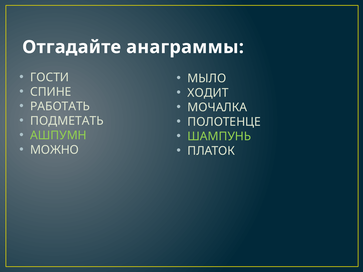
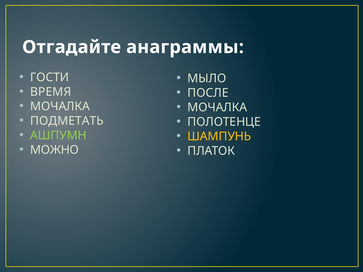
СПИНЕ: СПИНЕ -> ВРЕМЯ
ХОДИТ: ХОДИТ -> ПОСЛЕ
РАБОТАТЬ at (60, 106): РАБОТАТЬ -> МОЧАЛКА
ШАМПУНЬ colour: light green -> yellow
